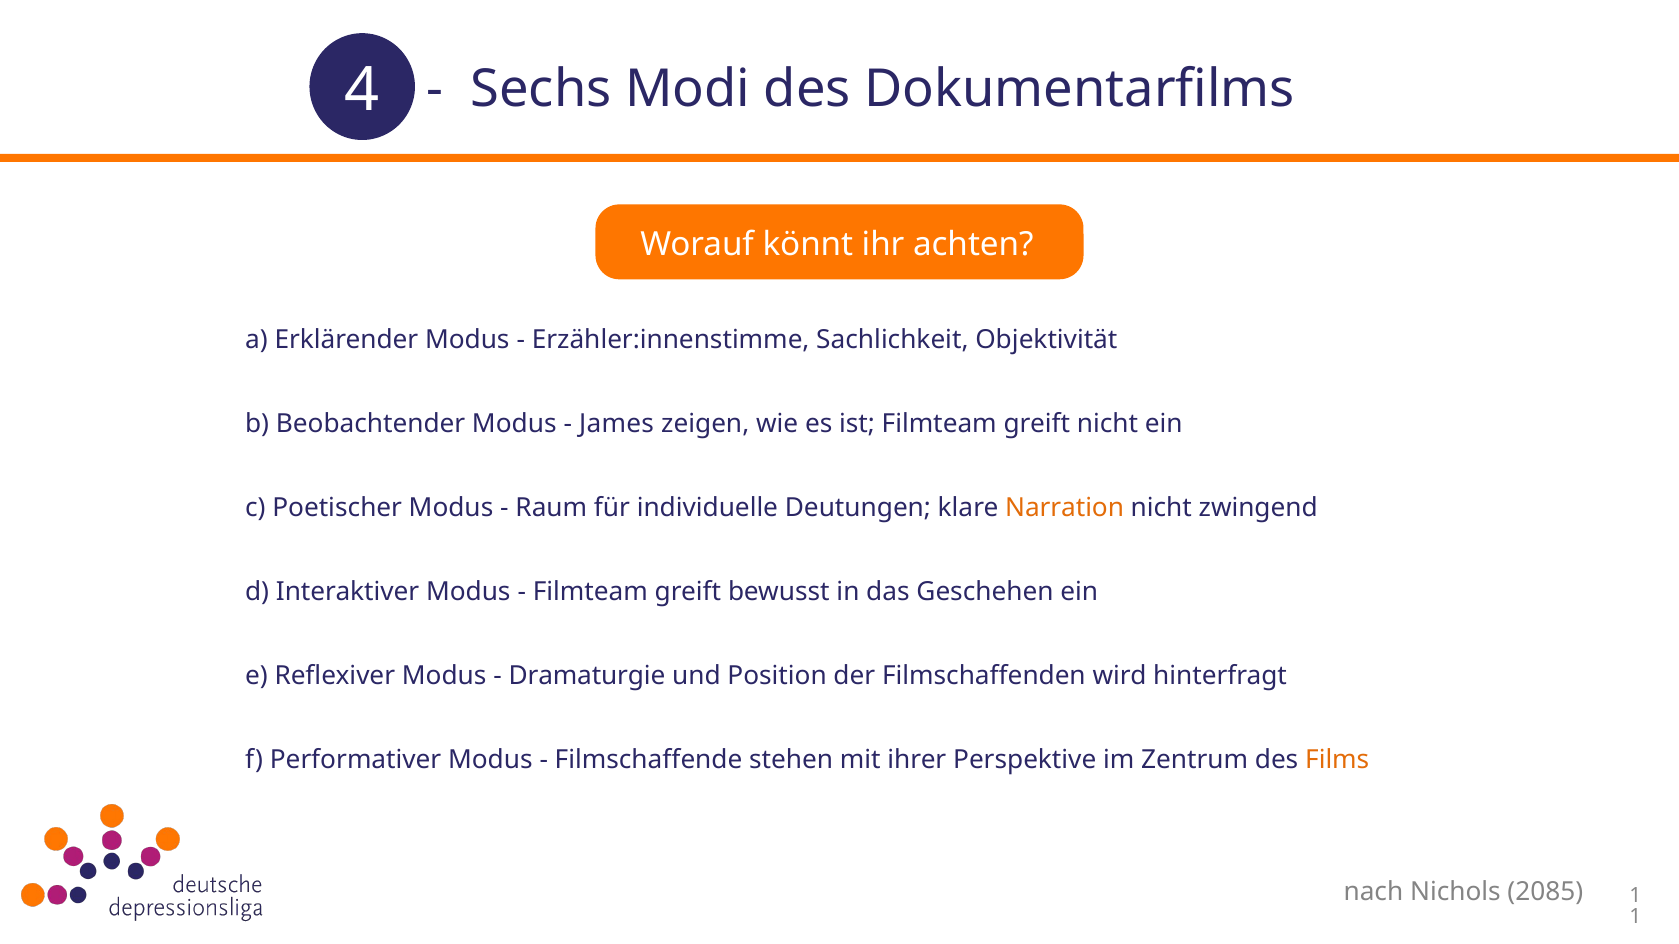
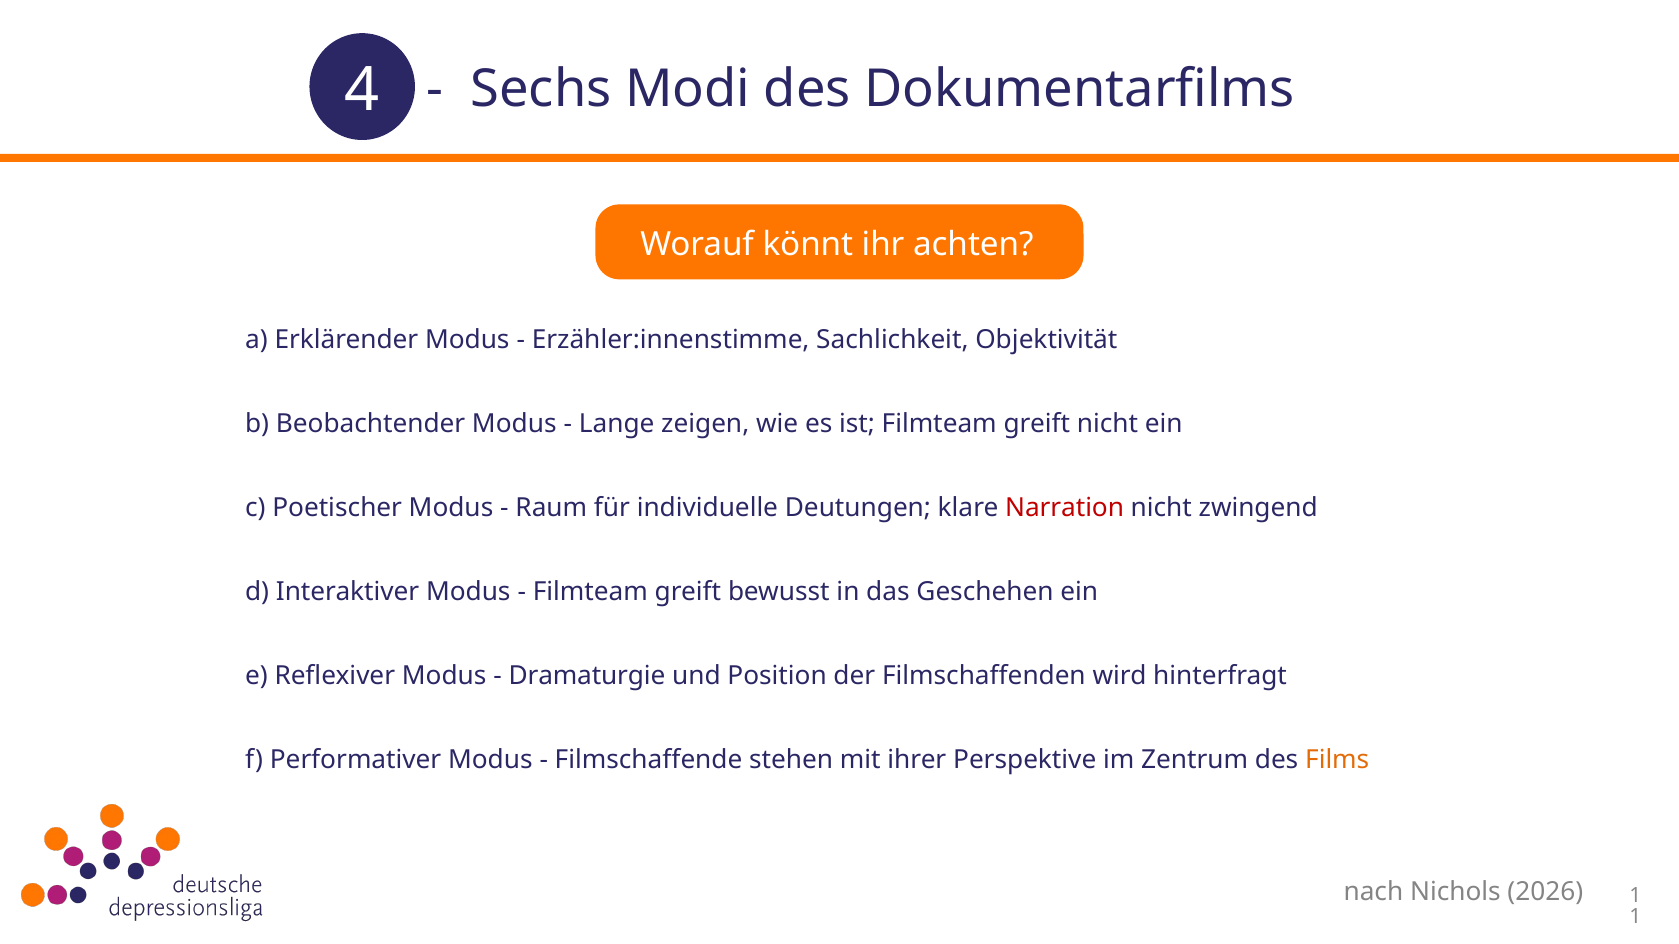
James: James -> Lange
Narration colour: orange -> red
2085: 2085 -> 2026
